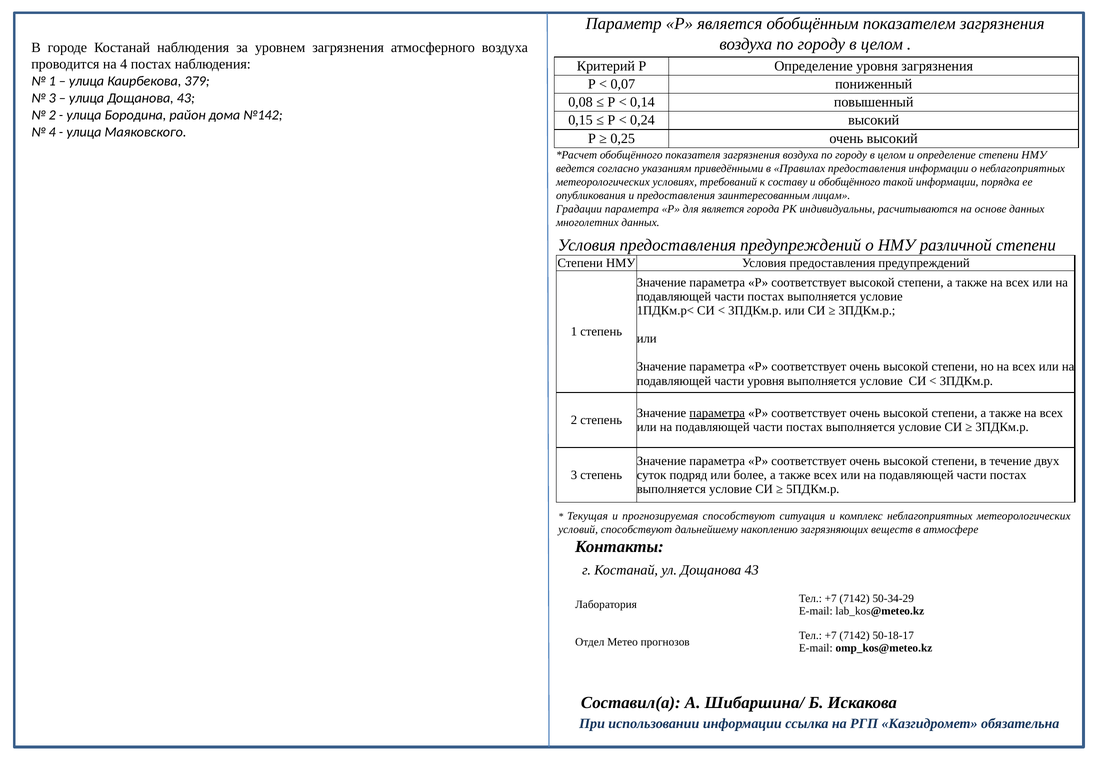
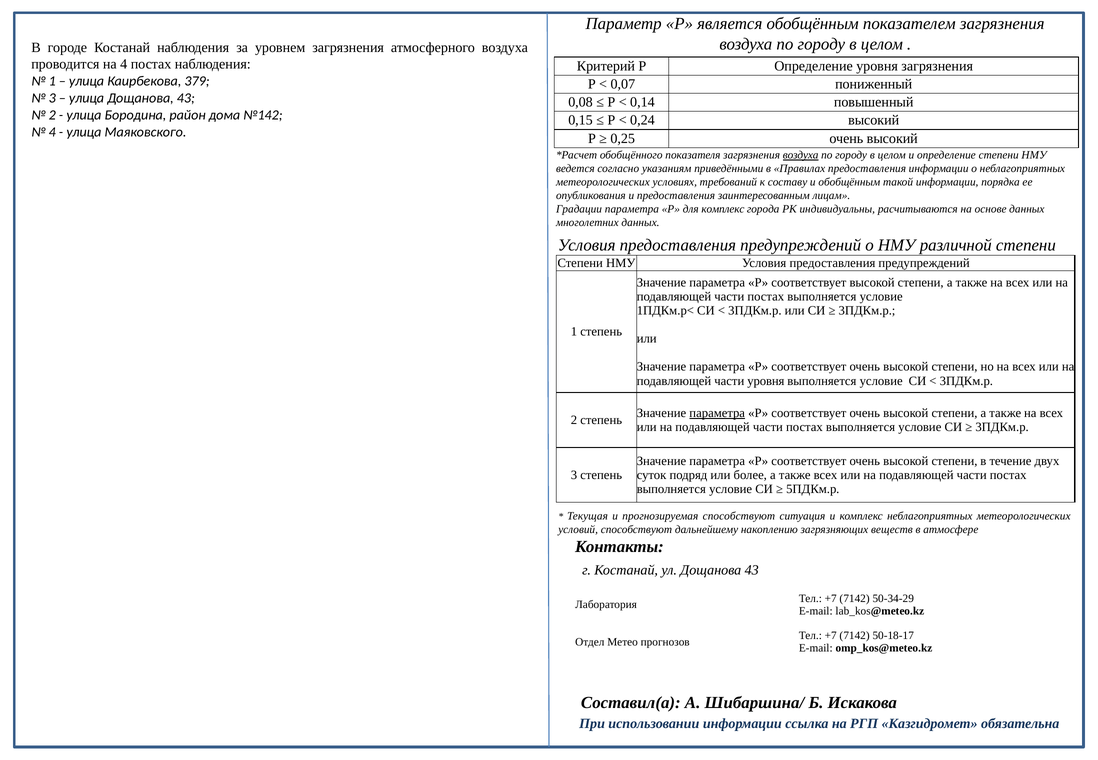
воздуха at (801, 155) underline: none -> present
и обобщённого: обобщённого -> обобщённым
для является: является -> комплекс
